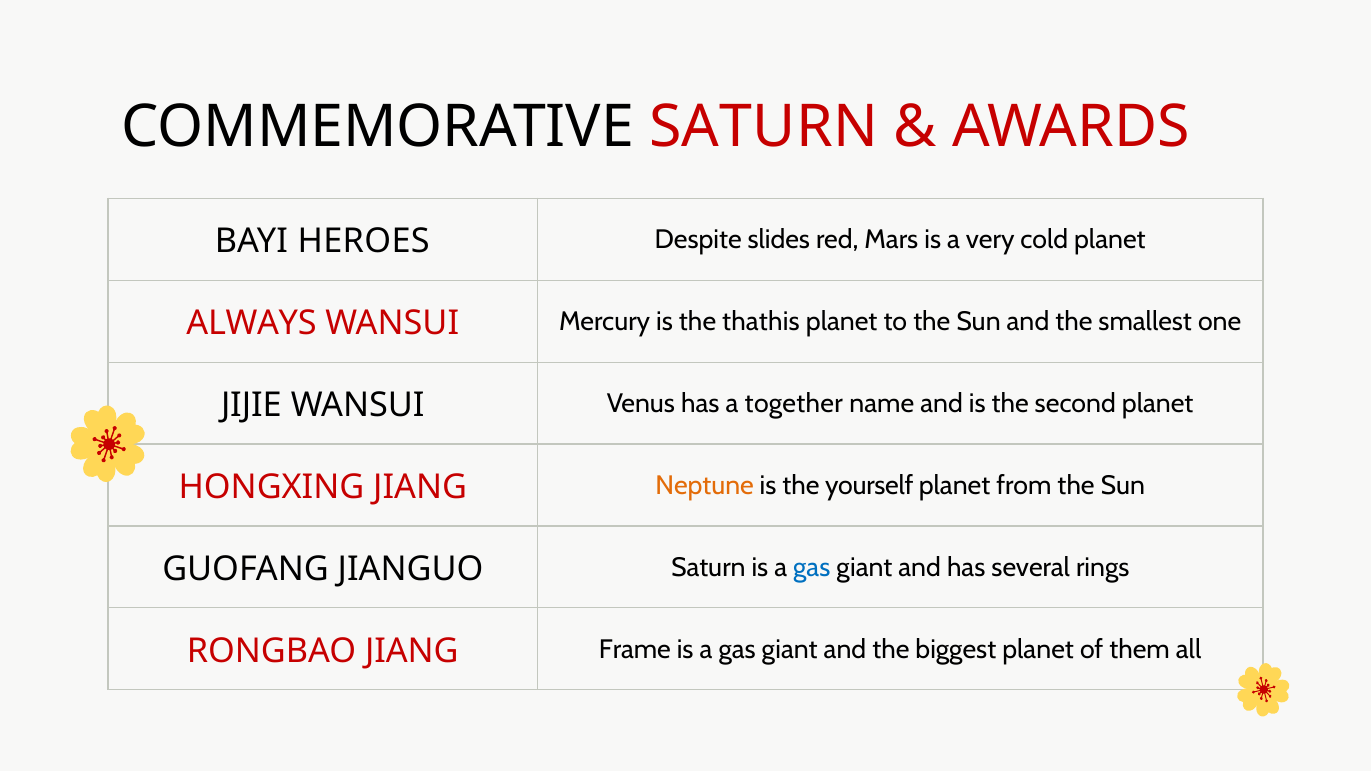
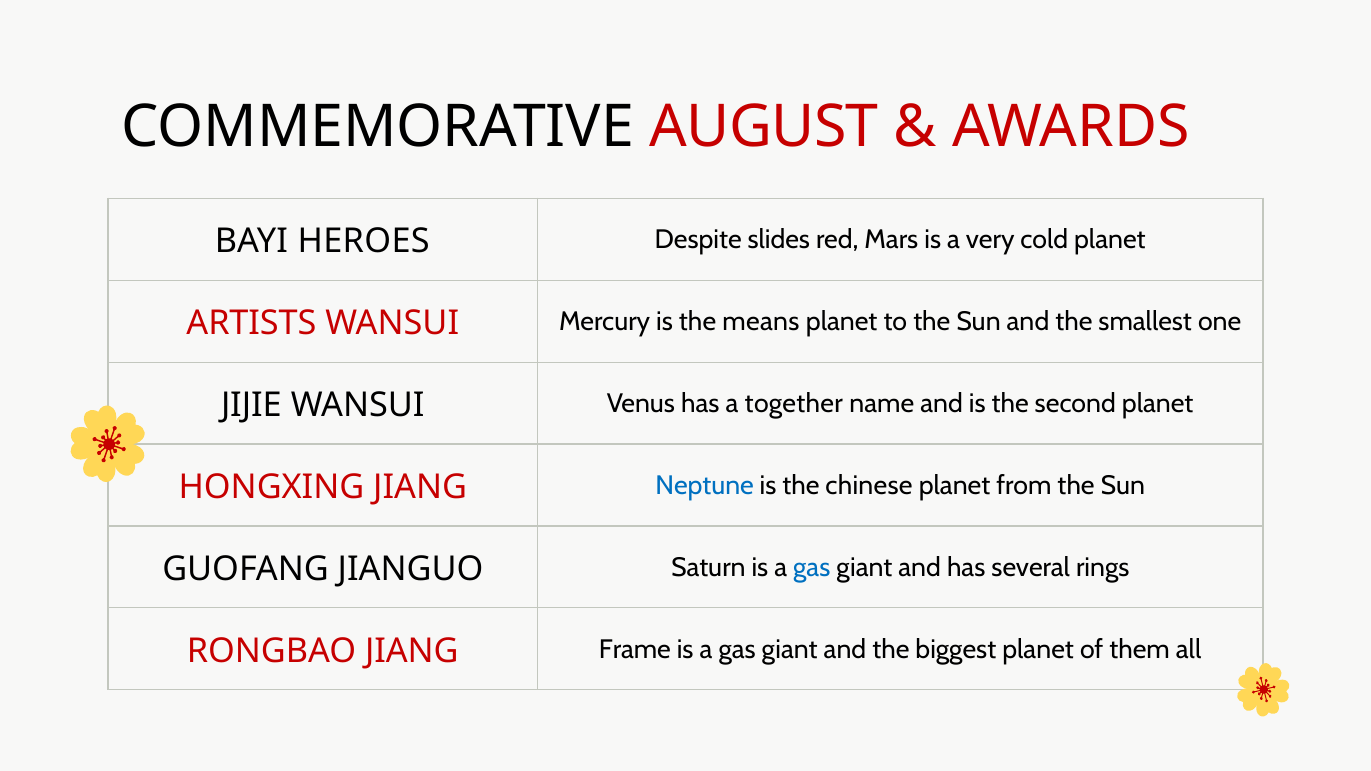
COMMEMORATIVE SATURN: SATURN -> AUGUST
ALWAYS: ALWAYS -> ARTISTS
thathis: thathis -> means
Neptune colour: orange -> blue
yourself: yourself -> chinese
